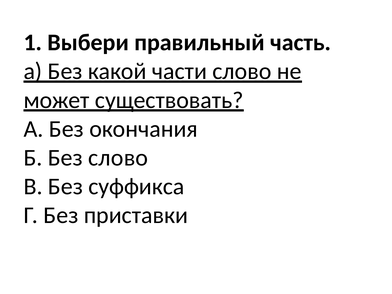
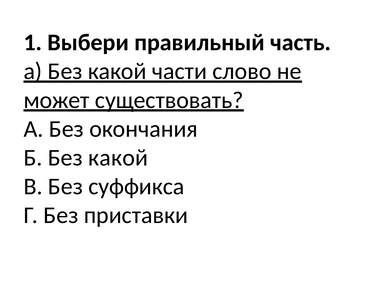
Б Без слово: слово -> какой
